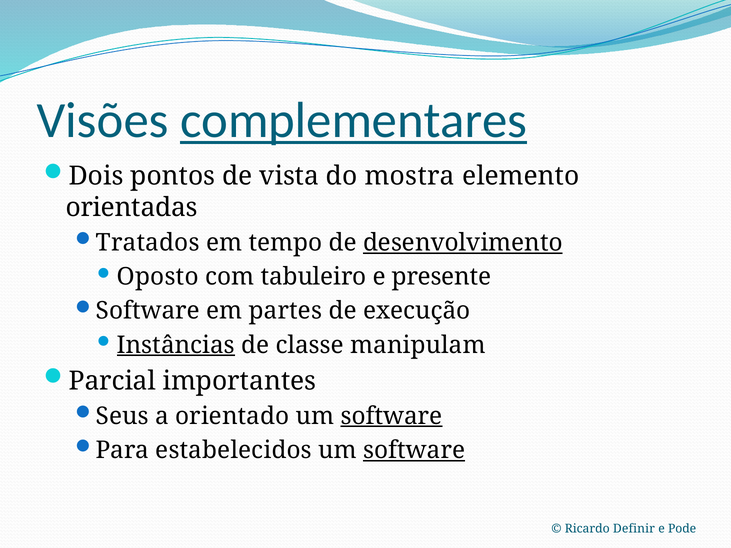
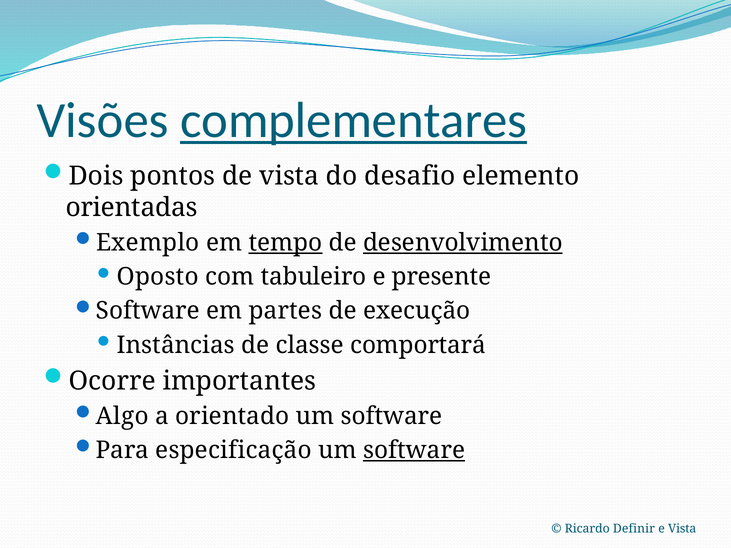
mostra: mostra -> desafio
Tratados: Tratados -> Exemplo
tempo underline: none -> present
Instâncias underline: present -> none
manipulam: manipulam -> comportará
Parcial: Parcial -> Ocorre
Seus: Seus -> Algo
software at (392, 416) underline: present -> none
estabelecidos: estabelecidos -> especificação
e Pode: Pode -> Vista
